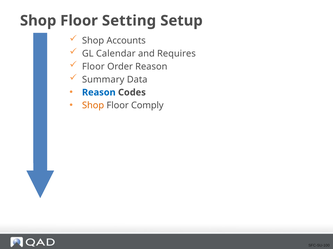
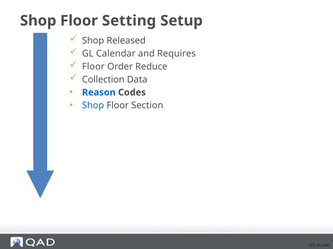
Accounts: Accounts -> Released
Order Reason: Reason -> Reduce
Summary: Summary -> Collection
Shop at (93, 106) colour: orange -> blue
Comply: Comply -> Section
